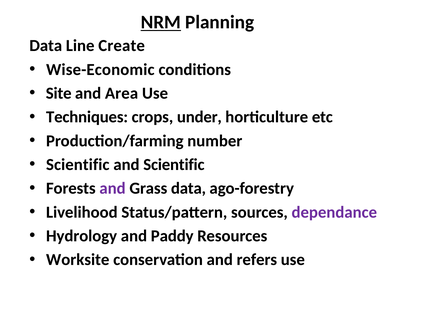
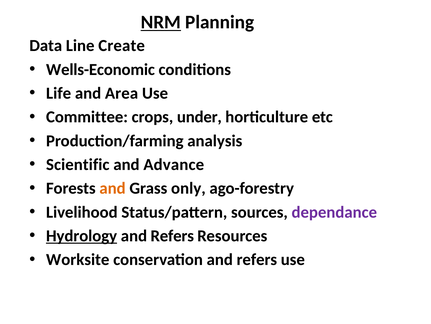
Wise-Economic: Wise-Economic -> Wells-Economic
Site: Site -> Life
Techniques: Techniques -> Committee
number: number -> analysis
and Scientific: Scientific -> Advance
and at (113, 188) colour: purple -> orange
Grass data: data -> only
Hydrology underline: none -> present
Paddy at (172, 235): Paddy -> Refers
